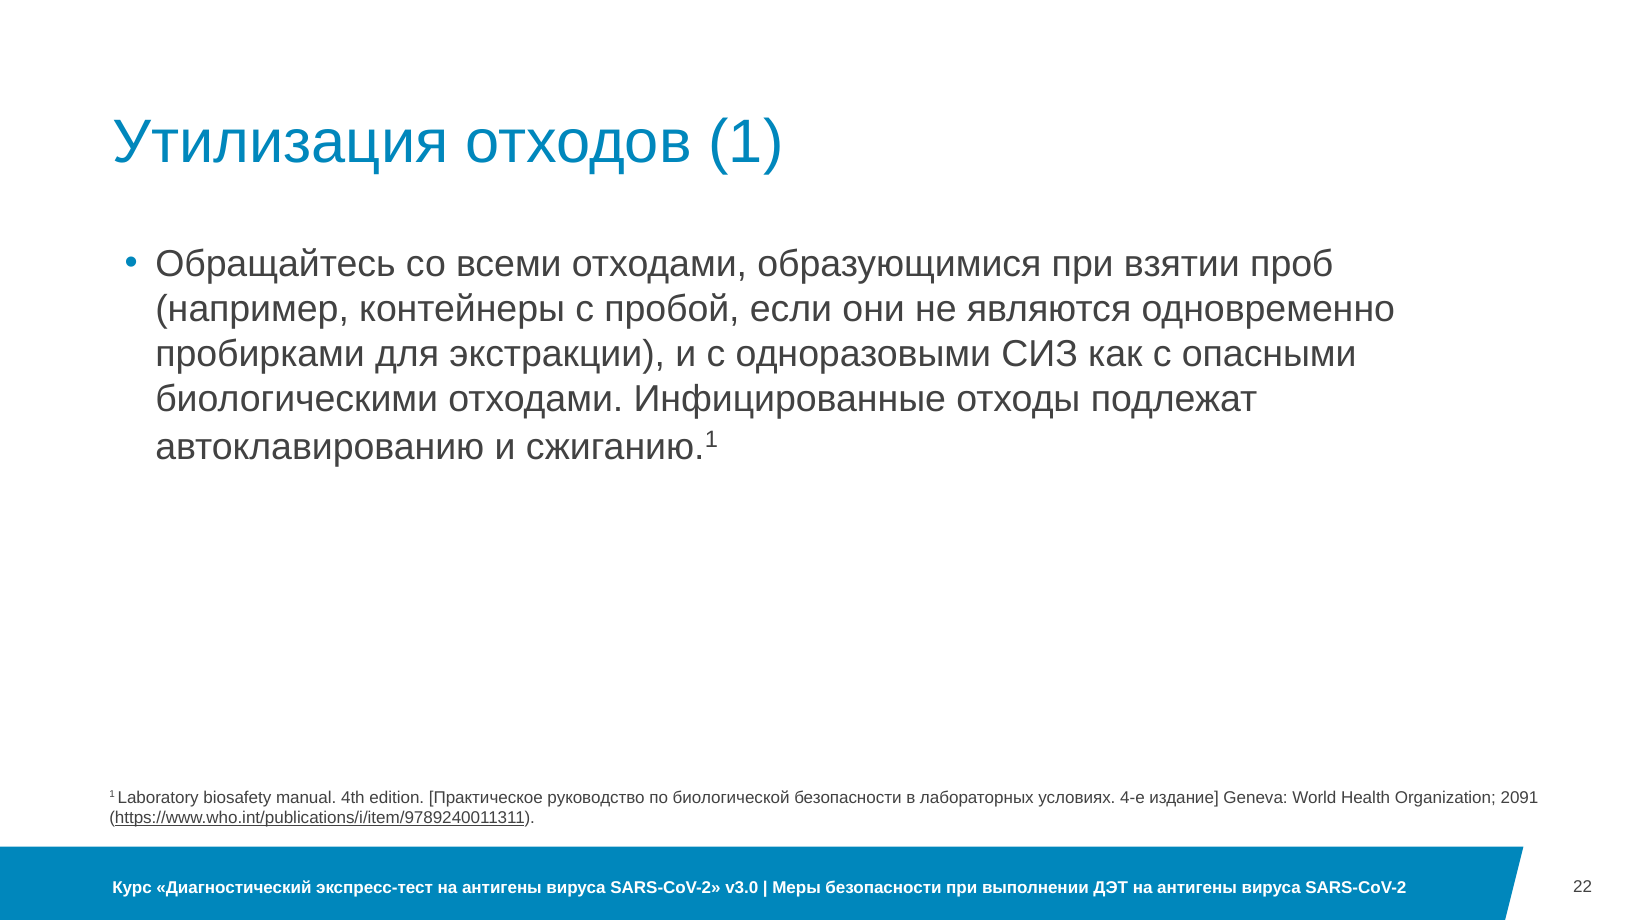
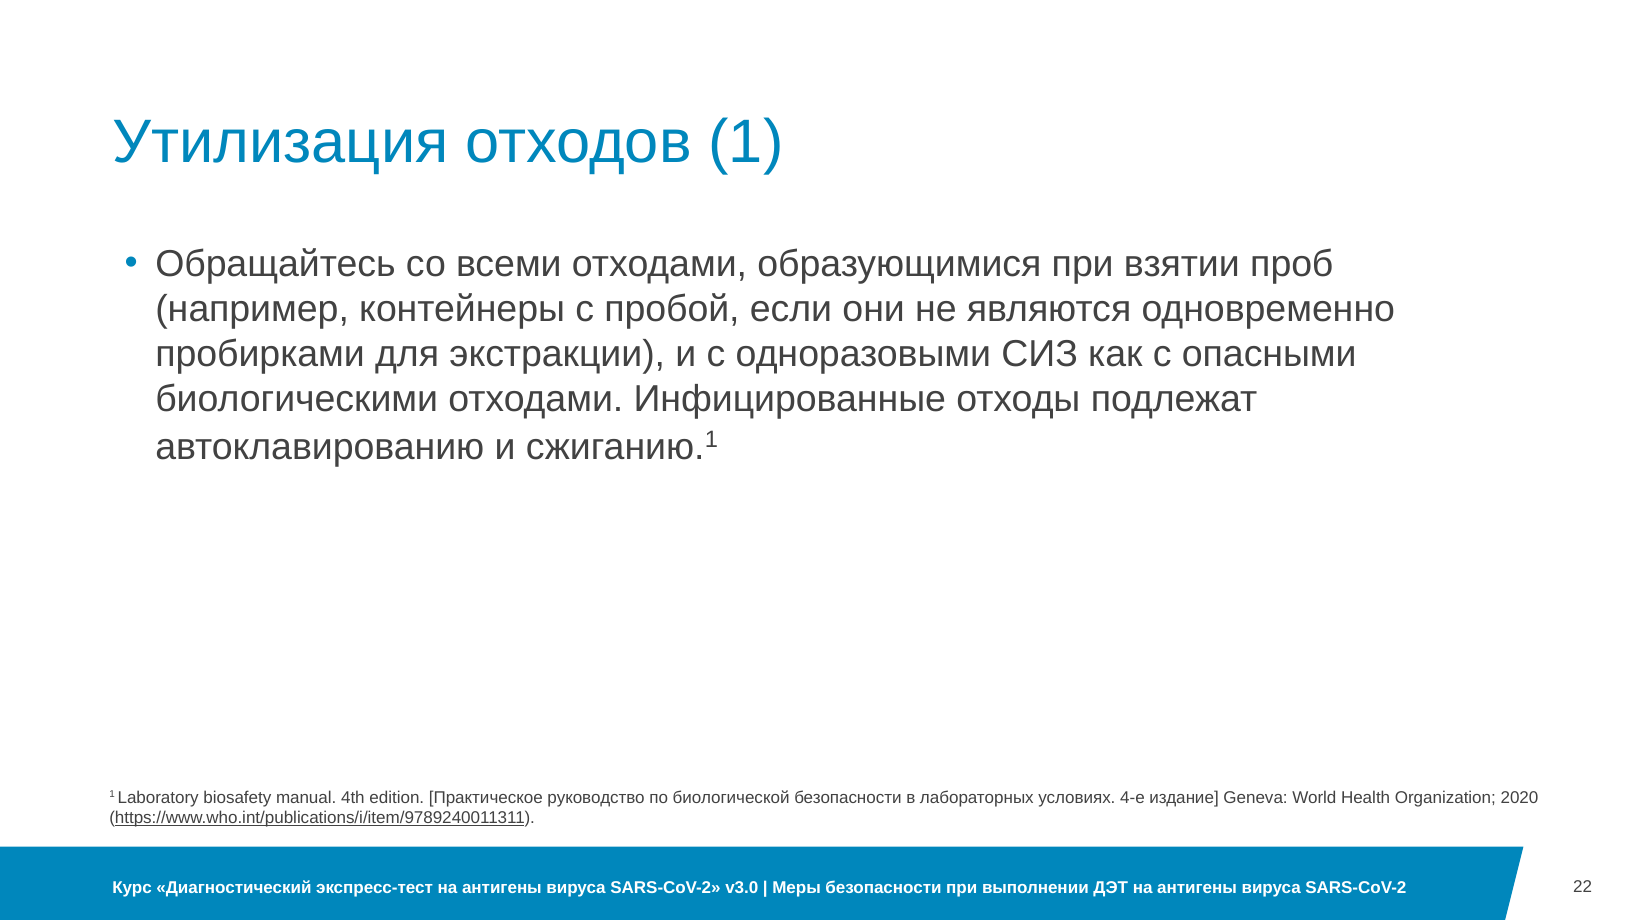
2091: 2091 -> 2020
